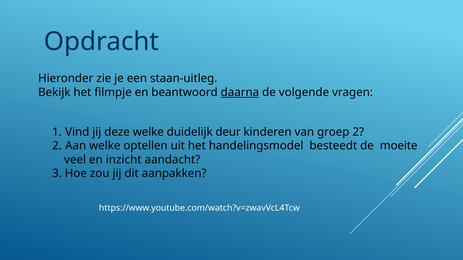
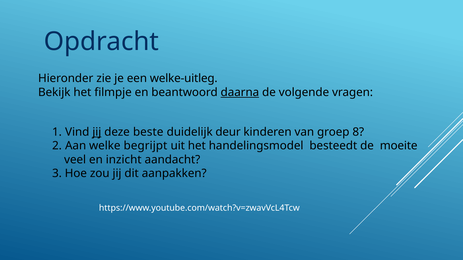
staan-uitleg: staan-uitleg -> welke-uitleg
jij at (97, 132) underline: none -> present
deze welke: welke -> beste
groep 2: 2 -> 8
optellen: optellen -> begrijpt
